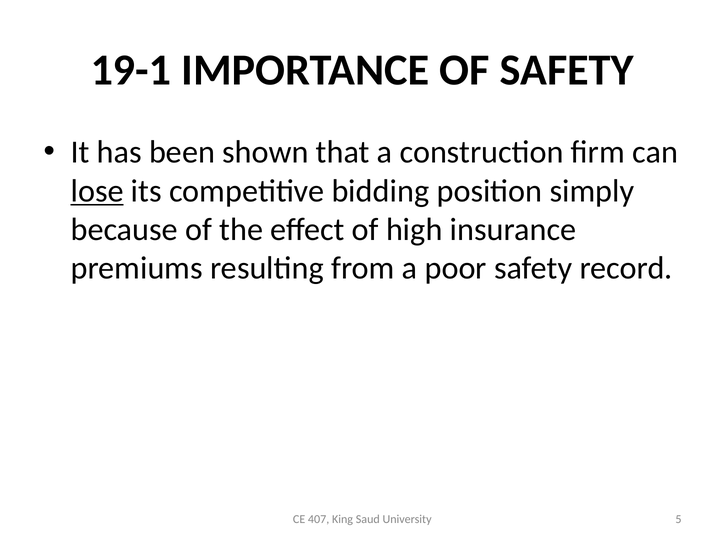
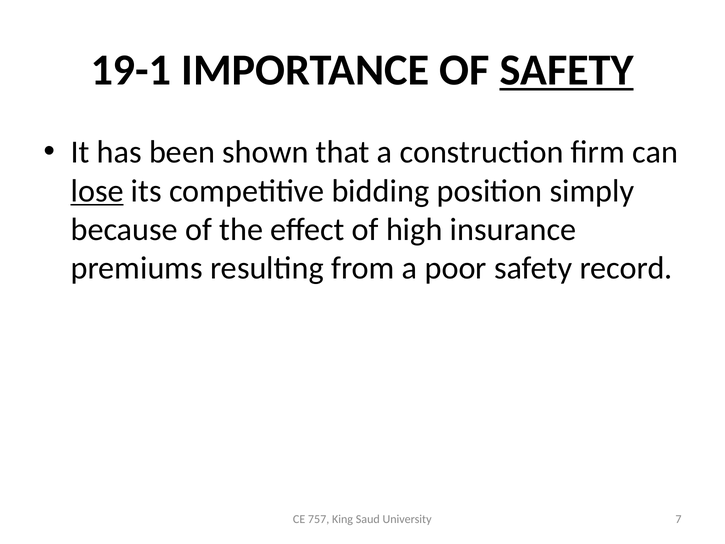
SAFETY at (567, 70) underline: none -> present
407: 407 -> 757
5: 5 -> 7
